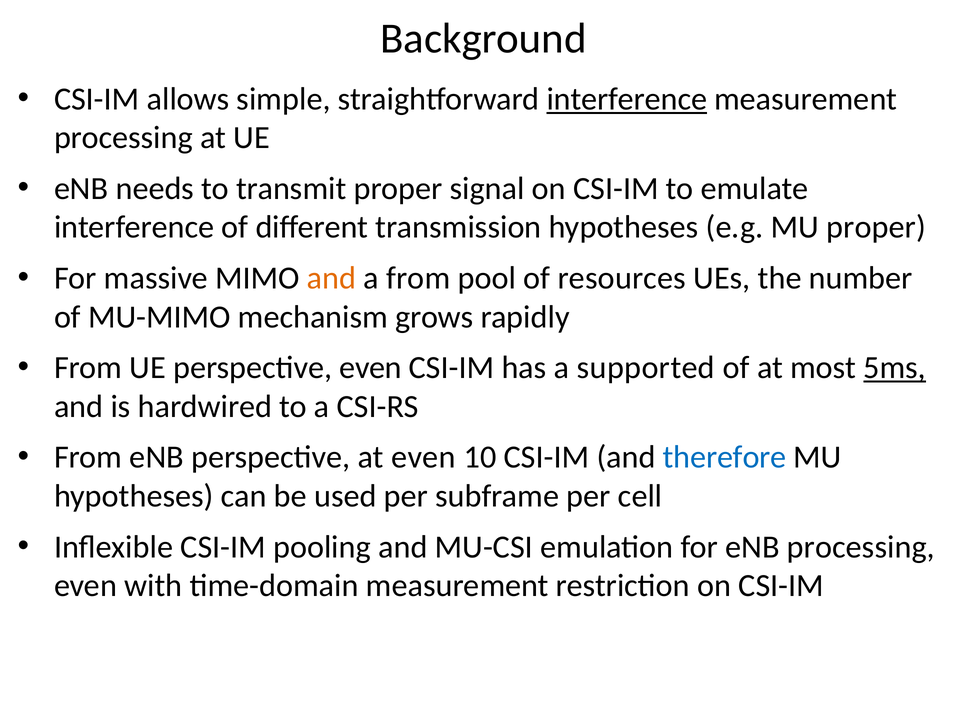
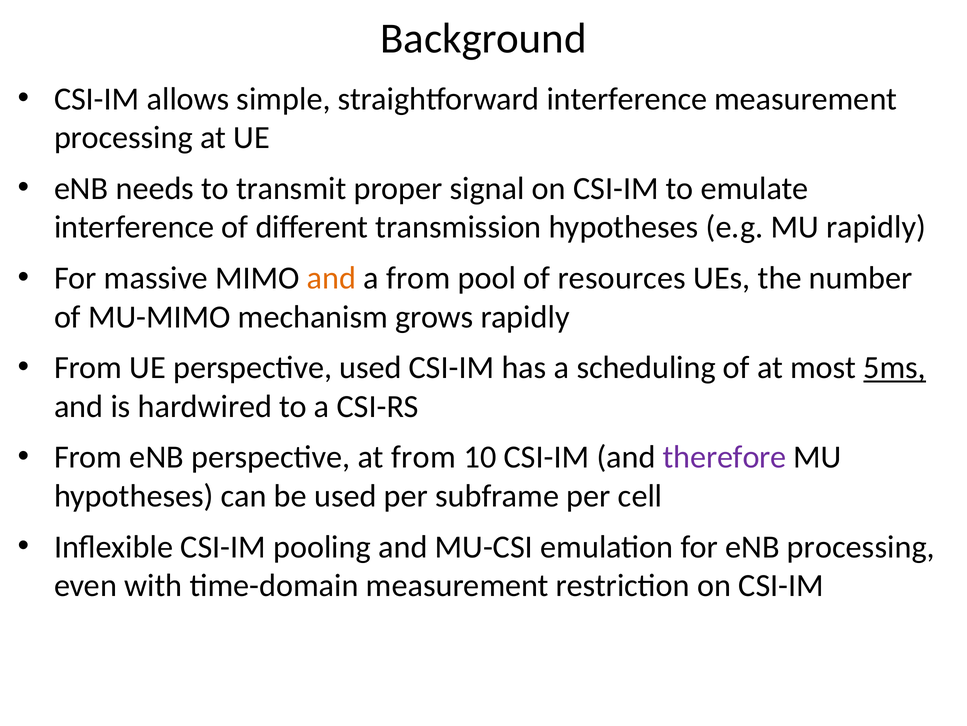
interference at (627, 99) underline: present -> none
MU proper: proper -> rapidly
perspective even: even -> used
supported: supported -> scheduling
at even: even -> from
therefore colour: blue -> purple
